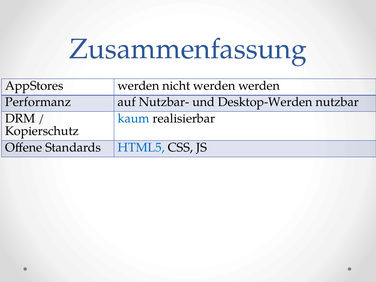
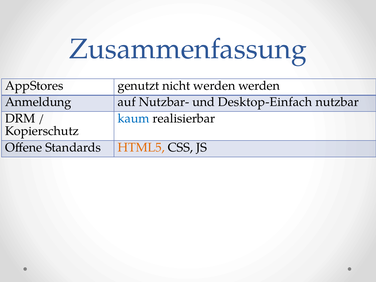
AppStores werden: werden -> genutzt
Performanz: Performanz -> Anmeldung
Desktop-Werden: Desktop-Werden -> Desktop-Einfach
HTML5 colour: blue -> orange
